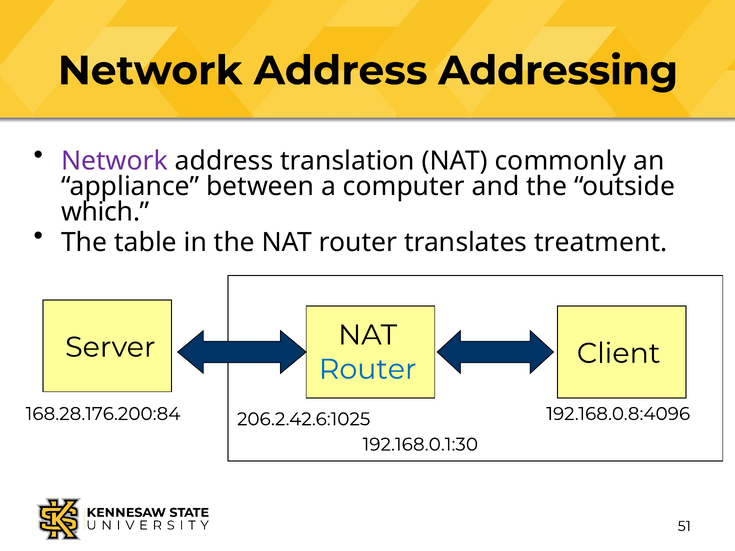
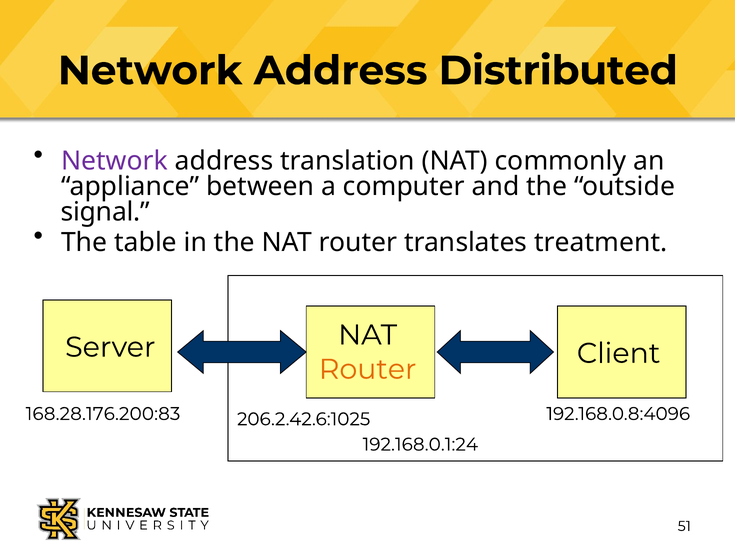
Addressing: Addressing -> Distributed
which: which -> signal
Router at (368, 369) colour: blue -> orange
168.28.176.200:84: 168.28.176.200:84 -> 168.28.176.200:83
192.168.0.1:30: 192.168.0.1:30 -> 192.168.0.1:24
